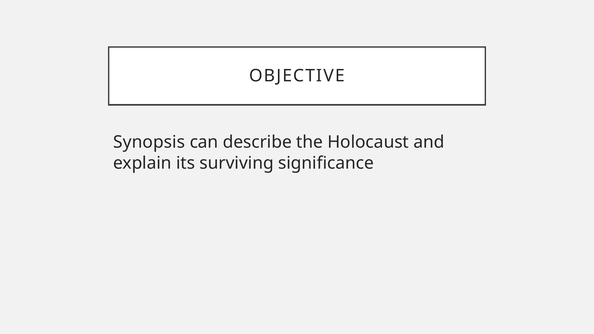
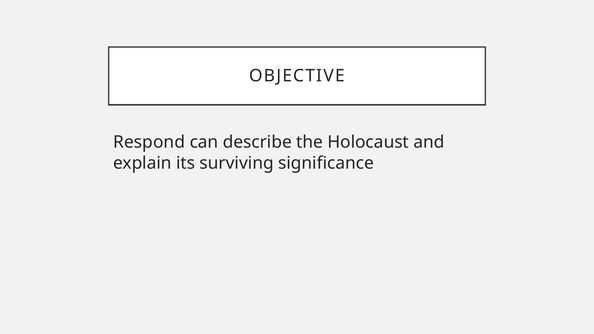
Synopsis: Synopsis -> Respond
